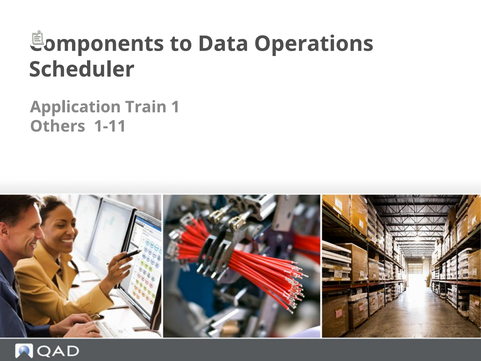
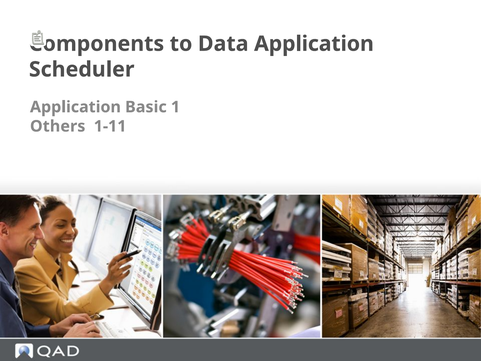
Data Operations: Operations -> Application
Train: Train -> Basic
